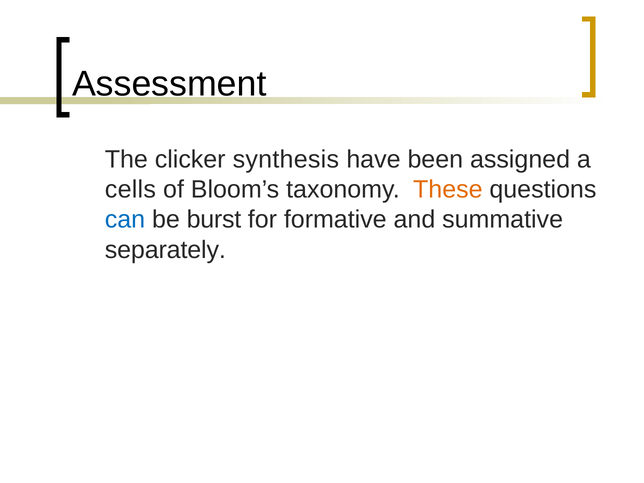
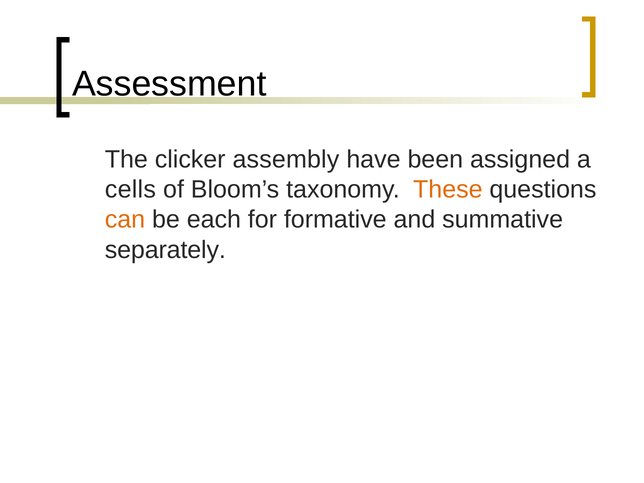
synthesis: synthesis -> assembly
can colour: blue -> orange
burst: burst -> each
